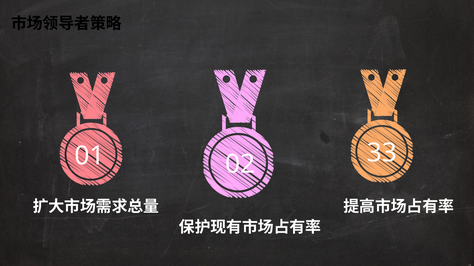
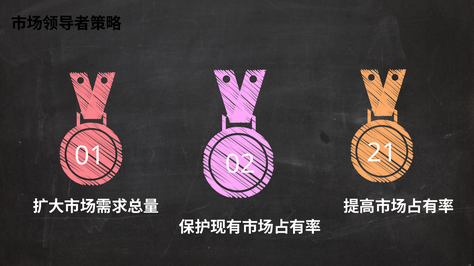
33: 33 -> 21
